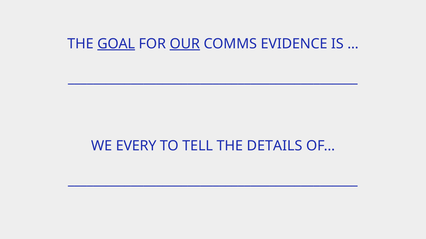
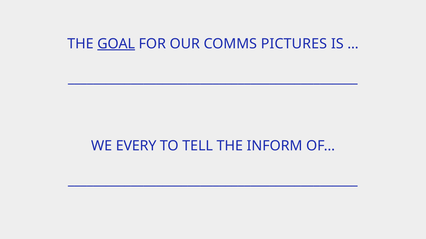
OUR underline: present -> none
EVIDENCE: EVIDENCE -> PICTURES
DETAILS: DETAILS -> INFORM
